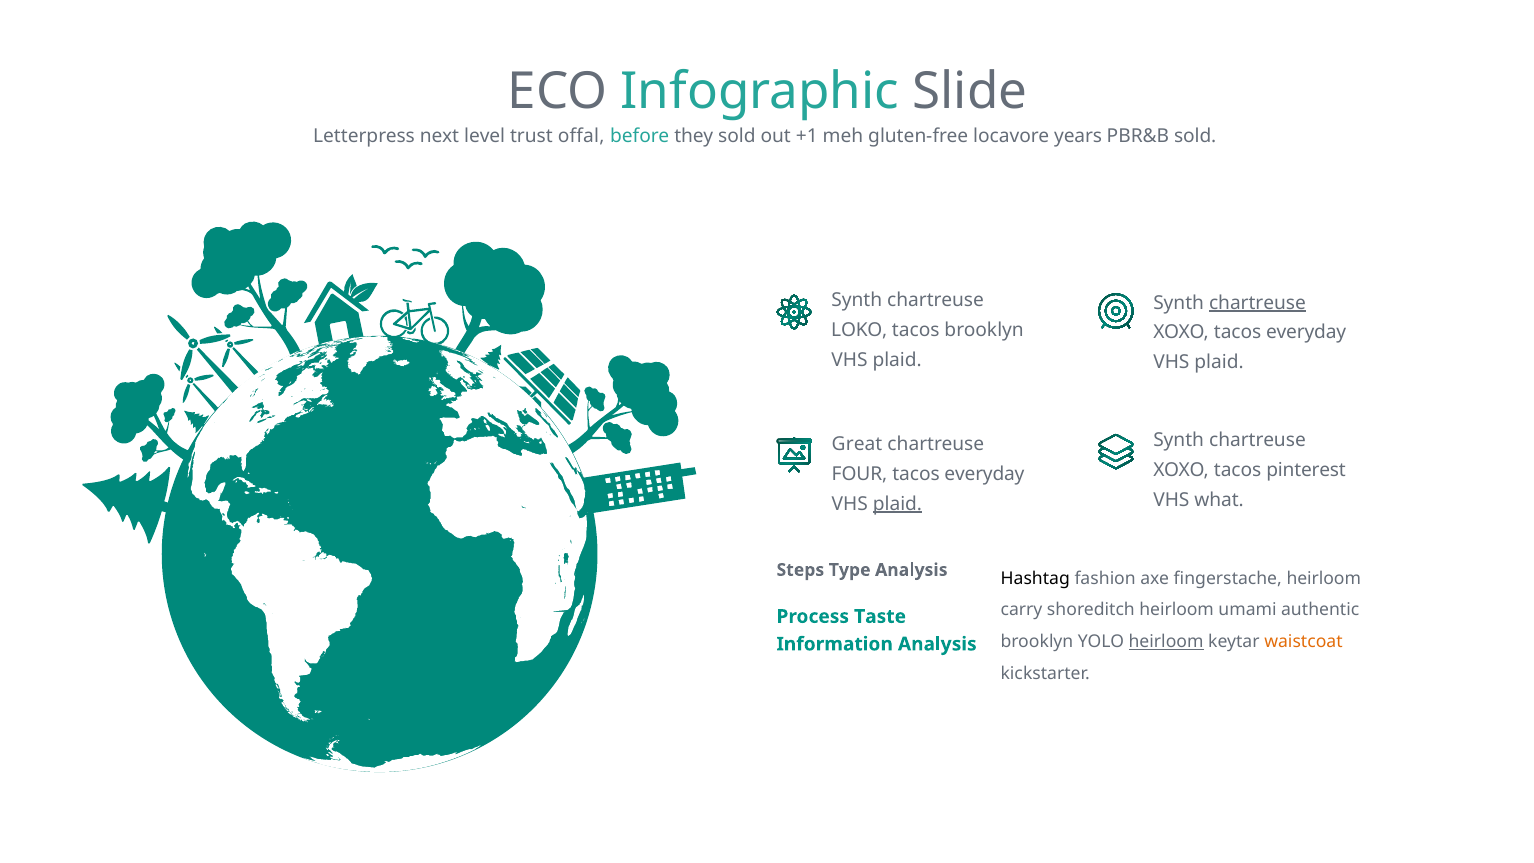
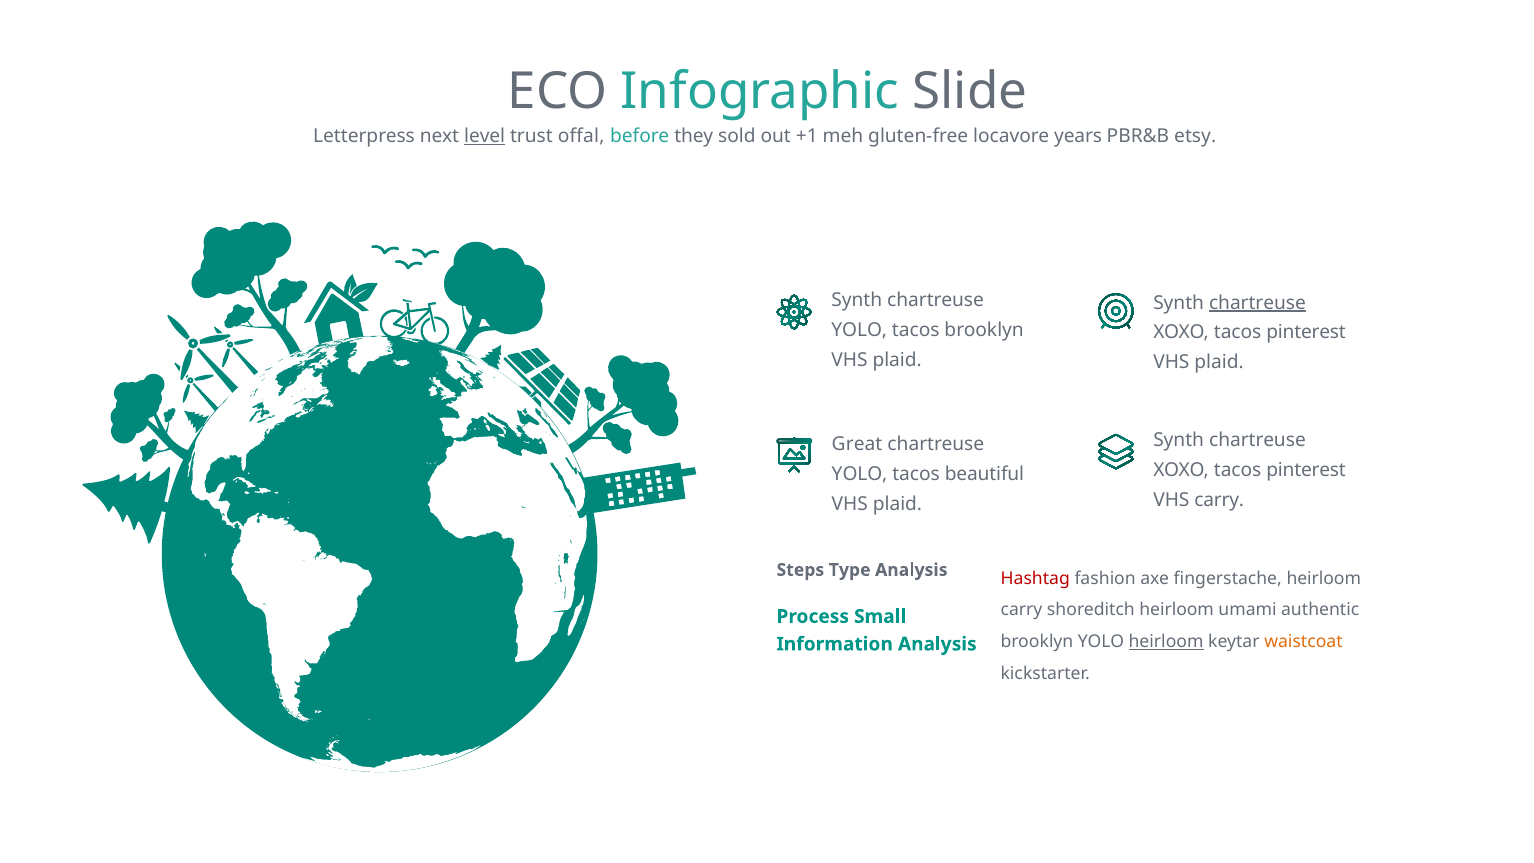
level underline: none -> present
PBR&B sold: sold -> etsy
LOKO at (859, 330): LOKO -> YOLO
everyday at (1306, 333): everyday -> pinterest
FOUR at (860, 474): FOUR -> YOLO
everyday at (984, 474): everyday -> beautiful
VHS what: what -> carry
plaid at (897, 504) underline: present -> none
Hashtag colour: black -> red
Taste: Taste -> Small
